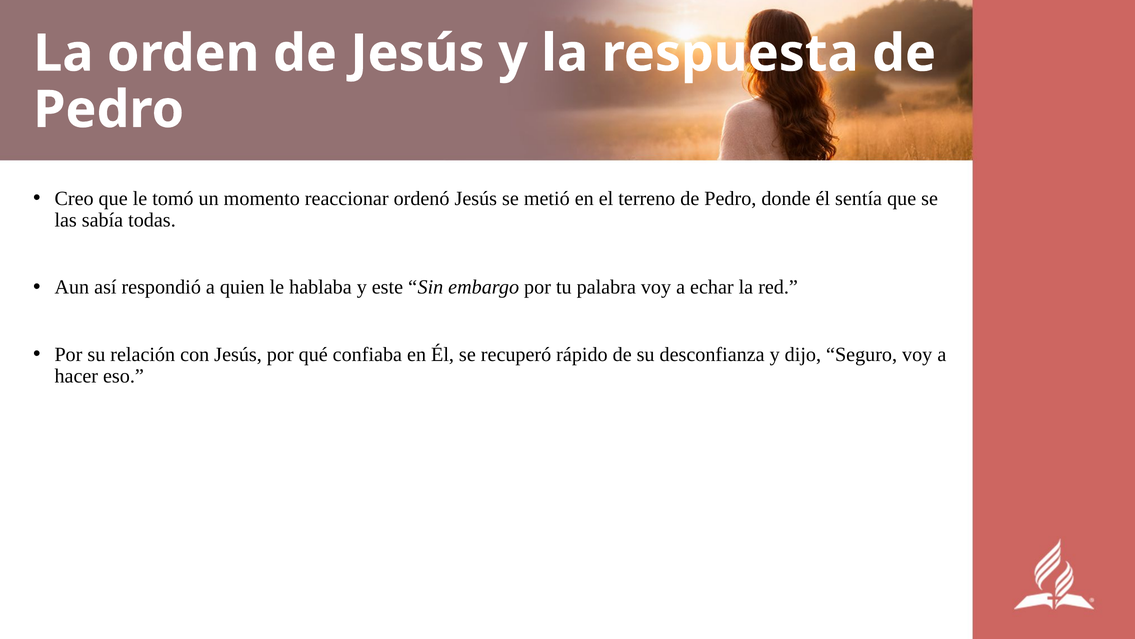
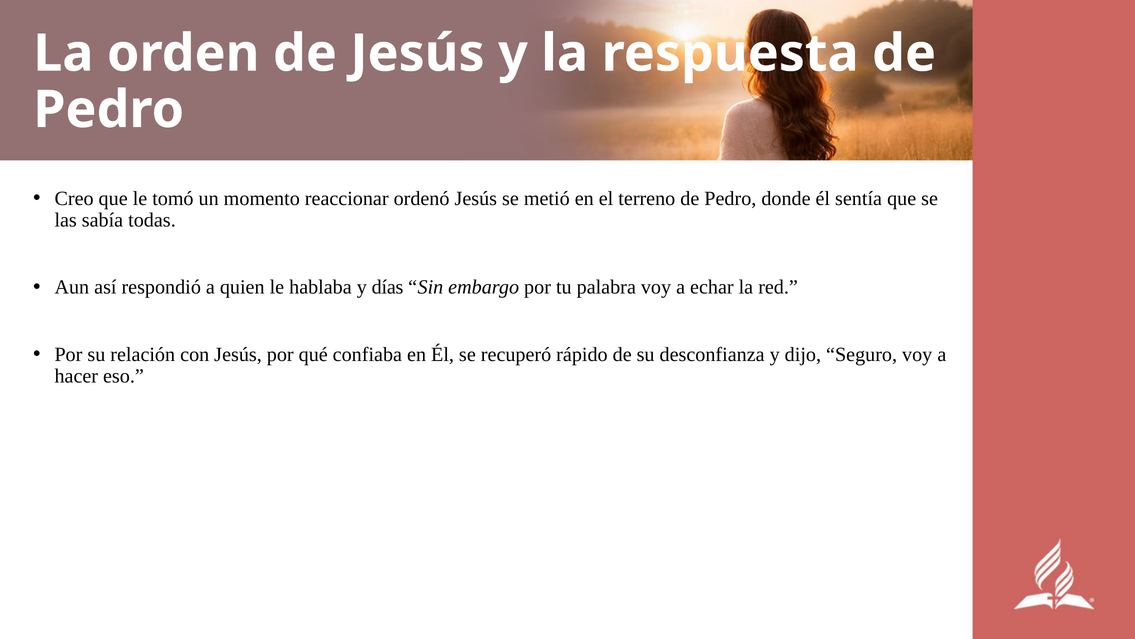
este: este -> días
